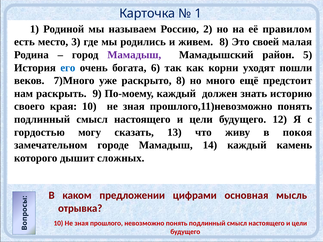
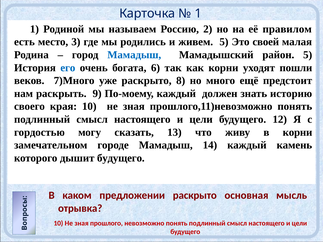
живем 8: 8 -> 5
Мамадыш at (134, 55) colour: purple -> blue
в покоя: покоя -> корни
дышит сложных: сложных -> будущего
предложении цифрами: цифрами -> раскрыто
